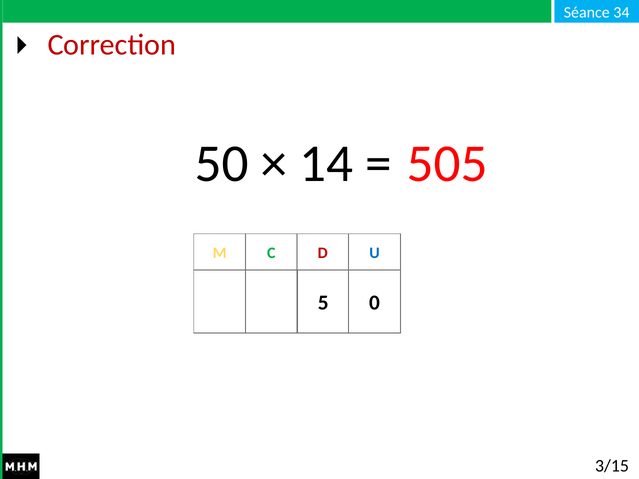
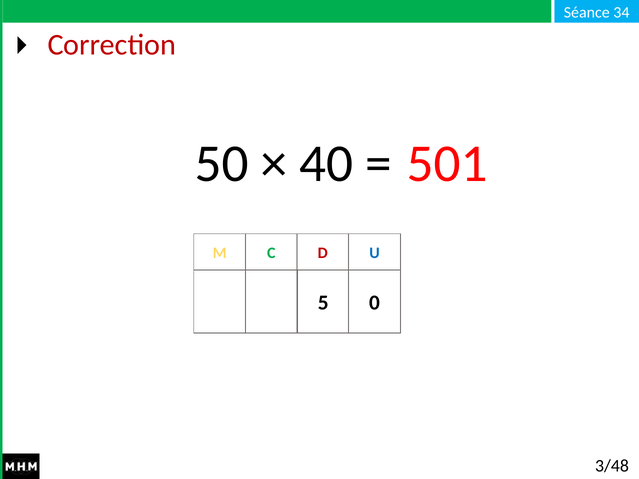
14: 14 -> 40
505: 505 -> 501
3/15: 3/15 -> 3/48
